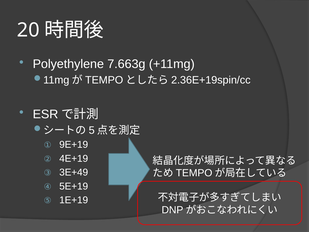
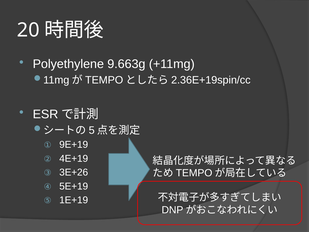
7.663g: 7.663g -> 9.663g
3E+49: 3E+49 -> 3E+26
